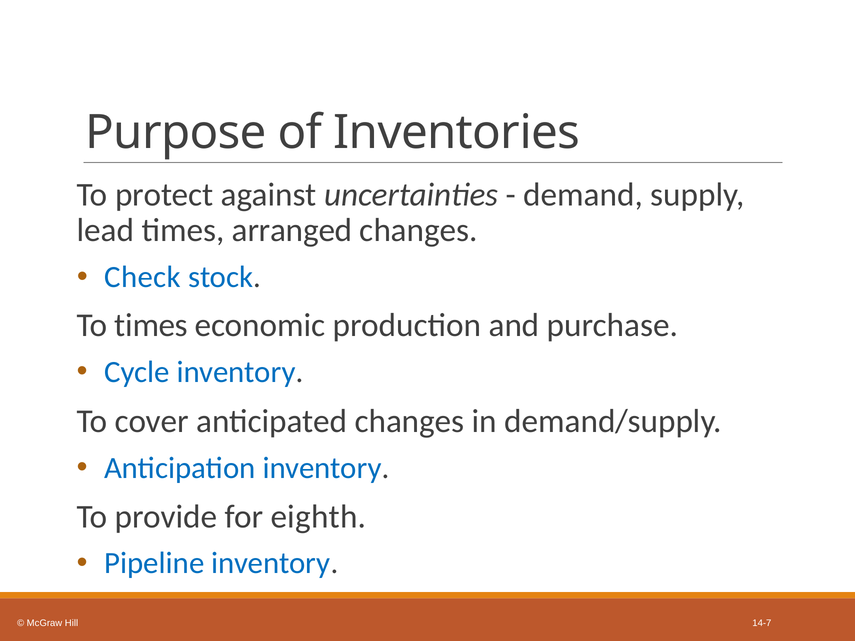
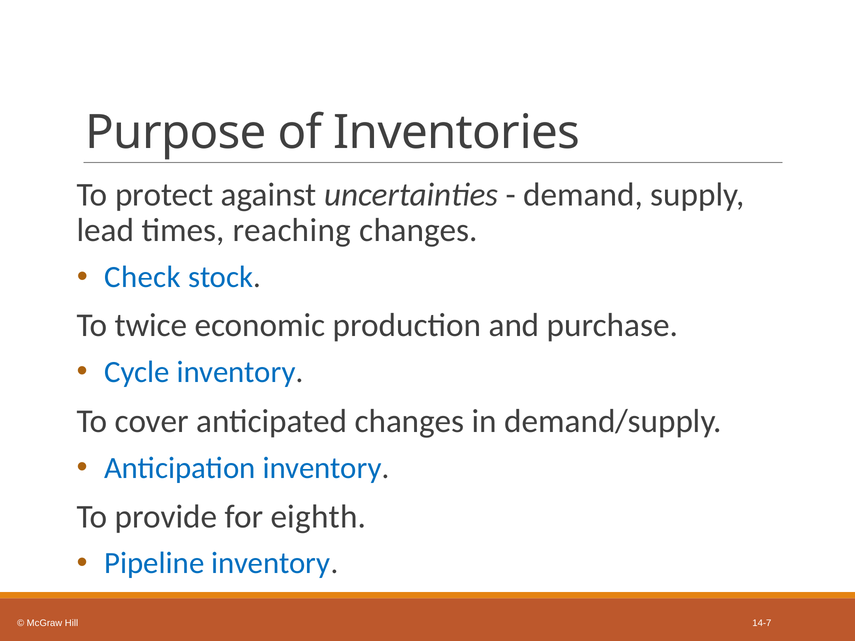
arranged: arranged -> reaching
To times: times -> twice
